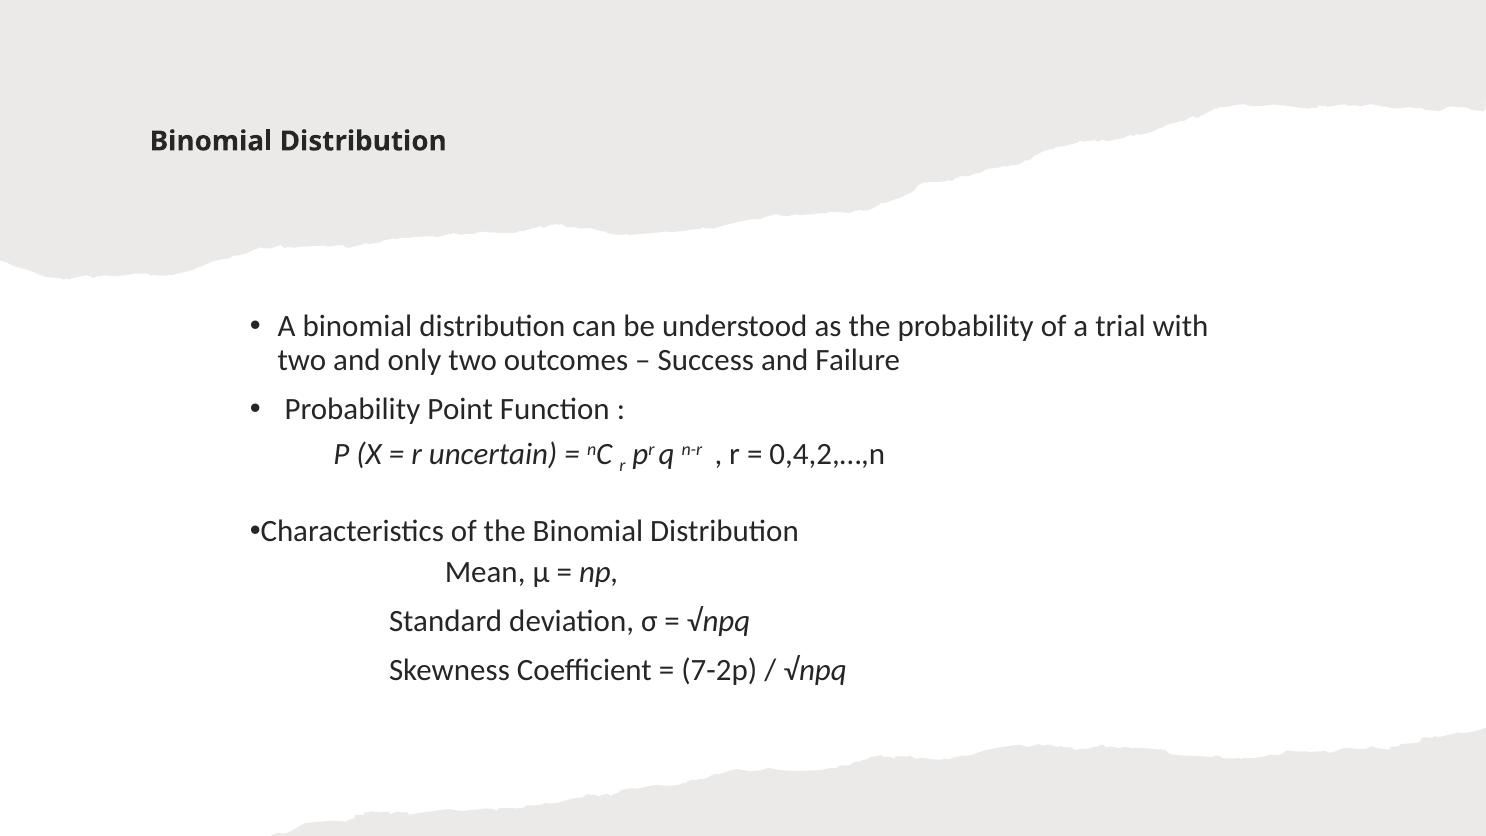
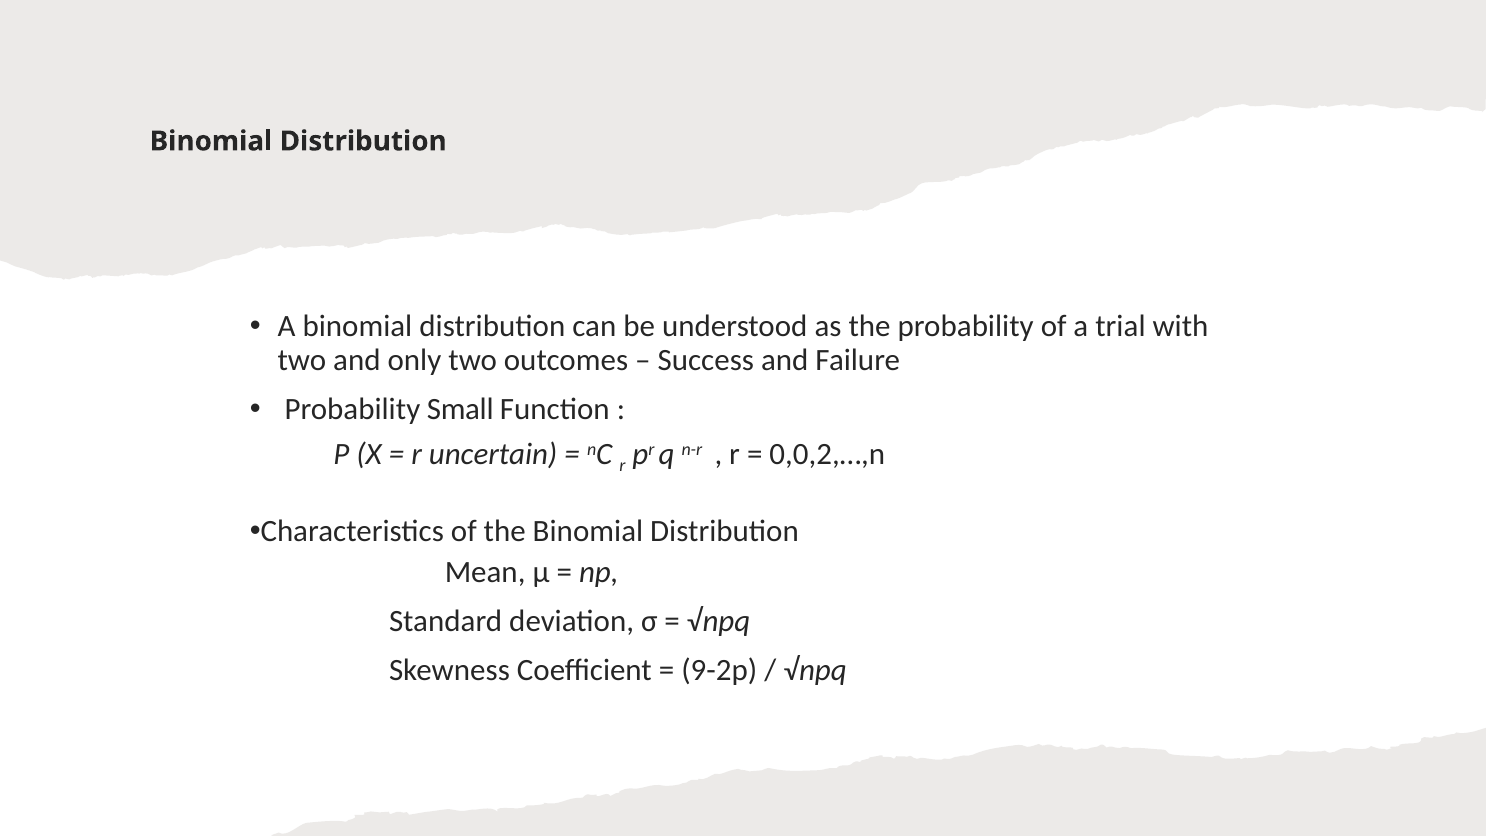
Point: Point -> Small
0,4,2,…,n: 0,4,2,…,n -> 0,0,2,…,n
7-2p: 7-2p -> 9-2p
